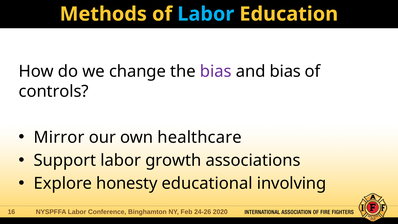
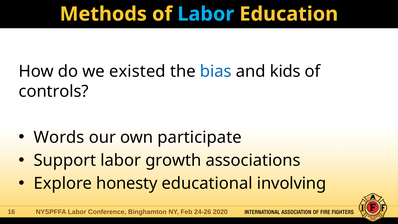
change: change -> existed
bias at (216, 71) colour: purple -> blue
and bias: bias -> kids
Mirror: Mirror -> Words
healthcare: healthcare -> participate
